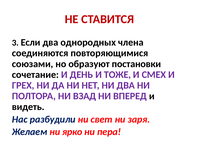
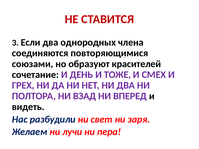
постановки: постановки -> красителей
ярко: ярко -> лучи
